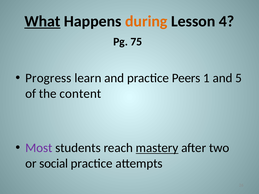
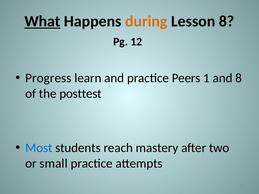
Lesson 4: 4 -> 8
75: 75 -> 12
and 5: 5 -> 8
content: content -> posttest
Most colour: purple -> blue
mastery underline: present -> none
social: social -> small
